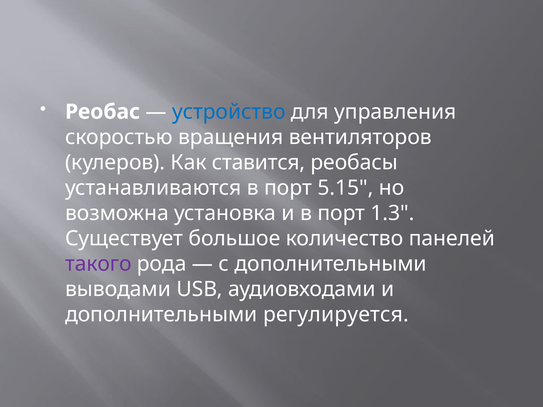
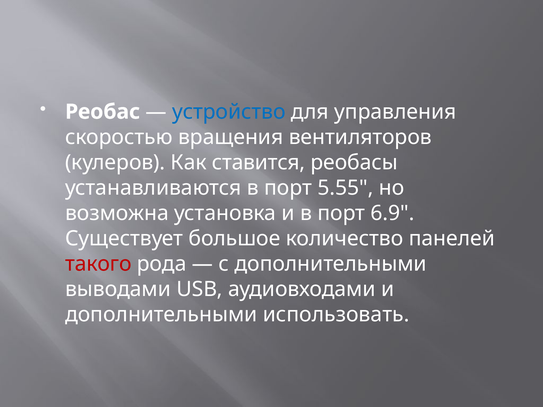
5.15: 5.15 -> 5.55
1.3: 1.3 -> 6.9
такого colour: purple -> red
регулируется: регулируется -> использовать
